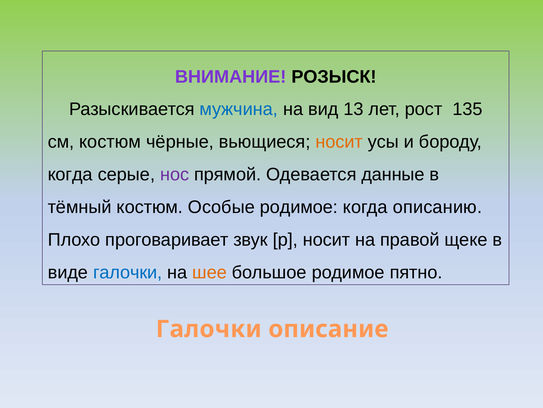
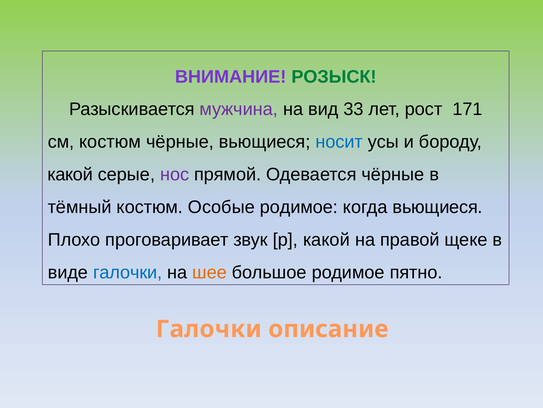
РОЗЫСК colour: black -> green
мужчина colour: blue -> purple
13: 13 -> 33
135: 135 -> 171
носит at (339, 142) colour: orange -> blue
когда at (70, 174): когда -> какой
Одевается данные: данные -> чёрные
когда описанию: описанию -> вьющиеся
р носит: носит -> какой
